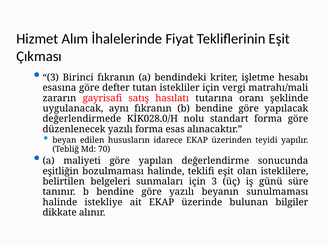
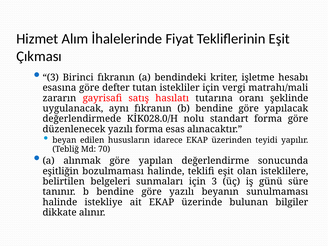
maliyeti: maliyeti -> alınmak
